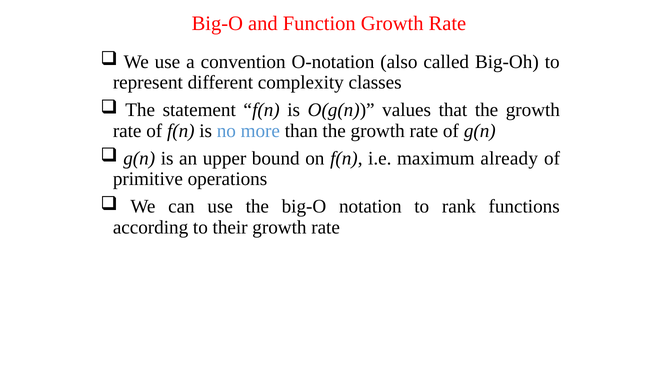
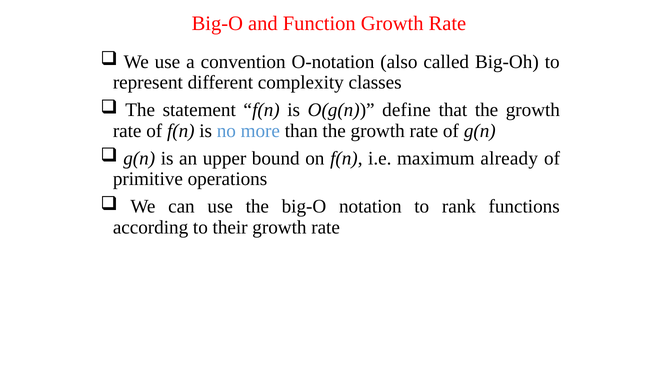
values: values -> define
